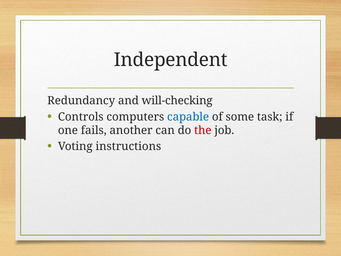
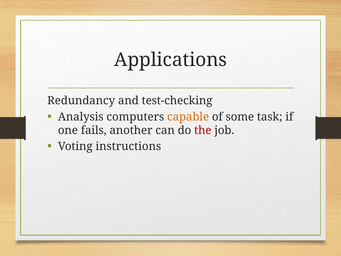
Independent: Independent -> Applications
will-checking: will-checking -> test-checking
Controls: Controls -> Analysis
capable colour: blue -> orange
